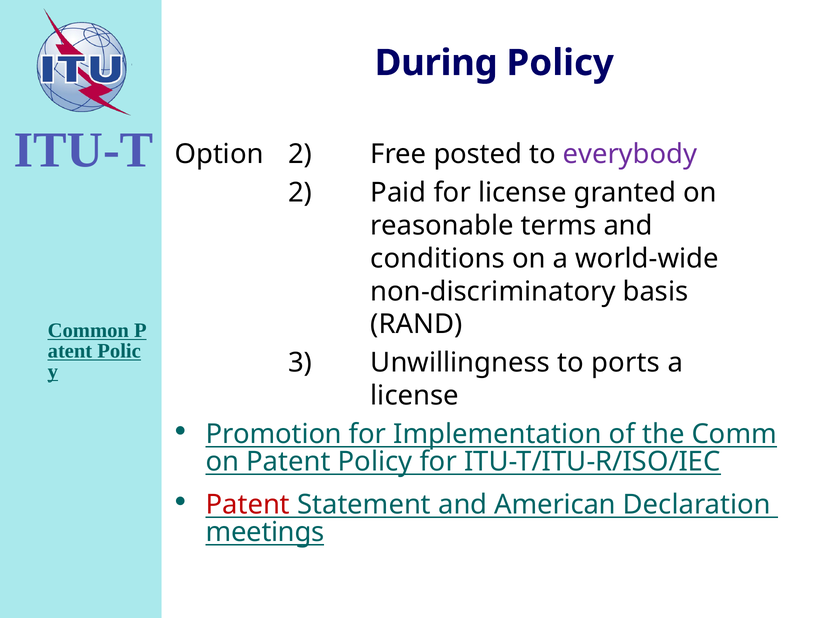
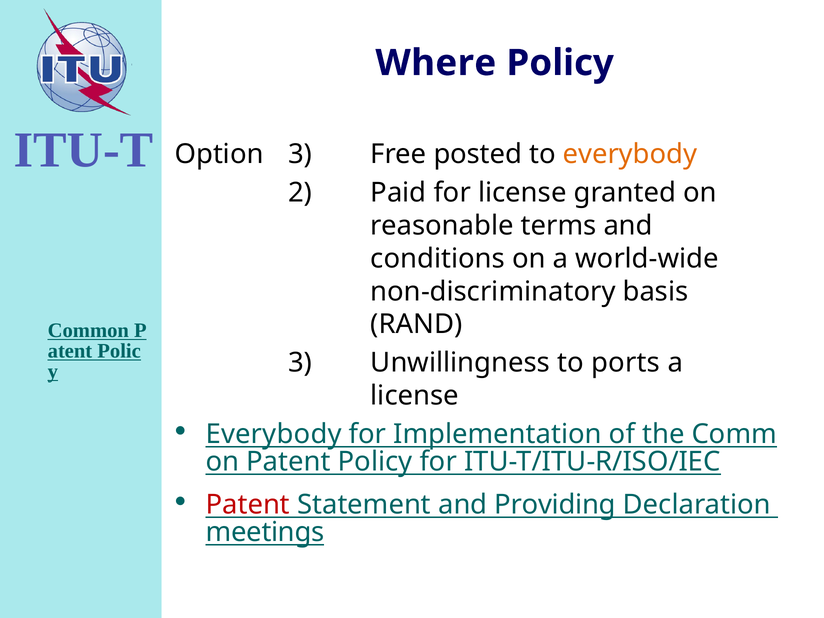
During: During -> Where
Option 2: 2 -> 3
everybody at (630, 154) colour: purple -> orange
Promotion at (274, 434): Promotion -> Everybody
American: American -> Providing
